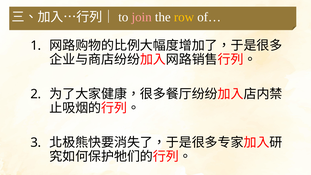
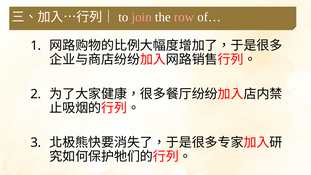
row colour: yellow -> pink
